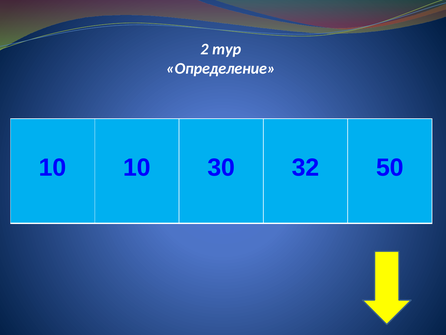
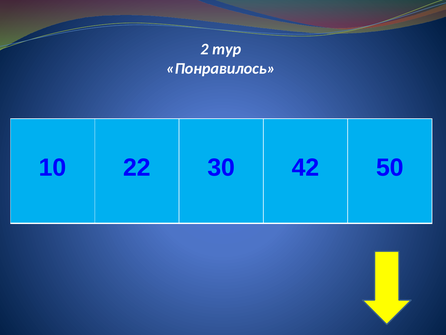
Определение: Определение -> Понравилось
10 10: 10 -> 22
32: 32 -> 42
